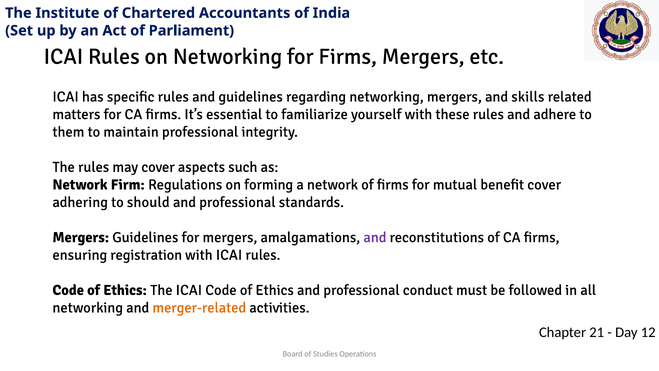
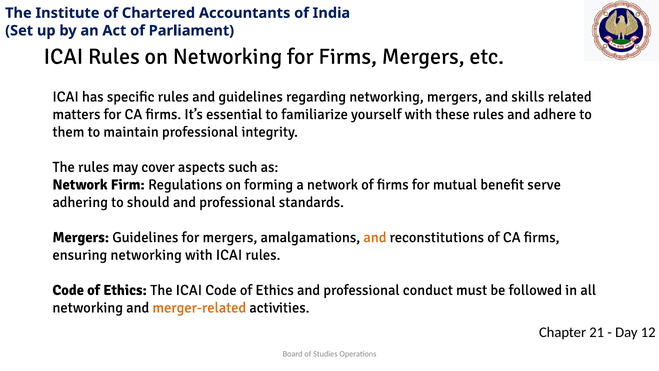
benefit cover: cover -> serve
and at (375, 237) colour: purple -> orange
ensuring registration: registration -> networking
